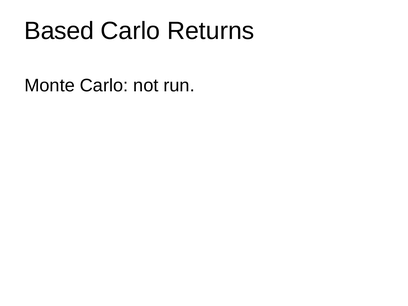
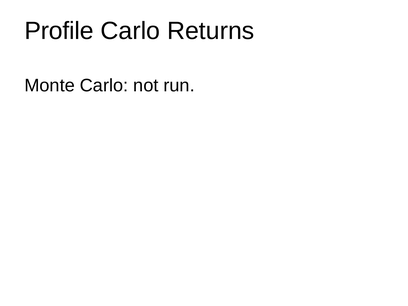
Based: Based -> Profile
